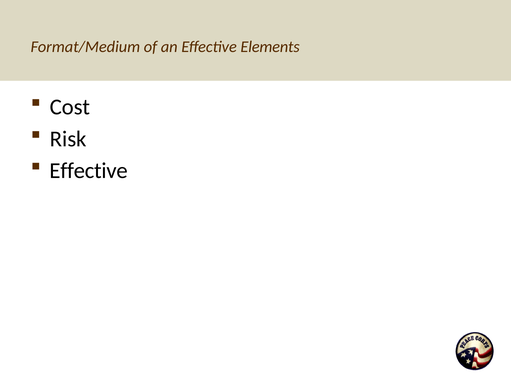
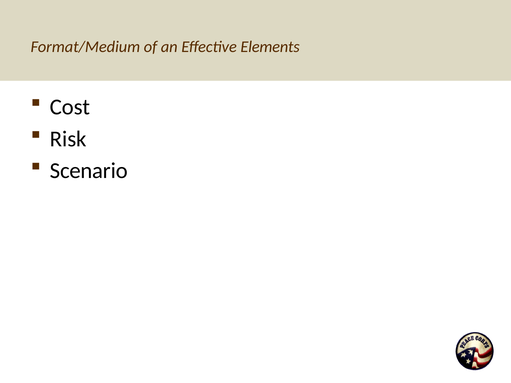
Effective at (89, 171): Effective -> Scenario
